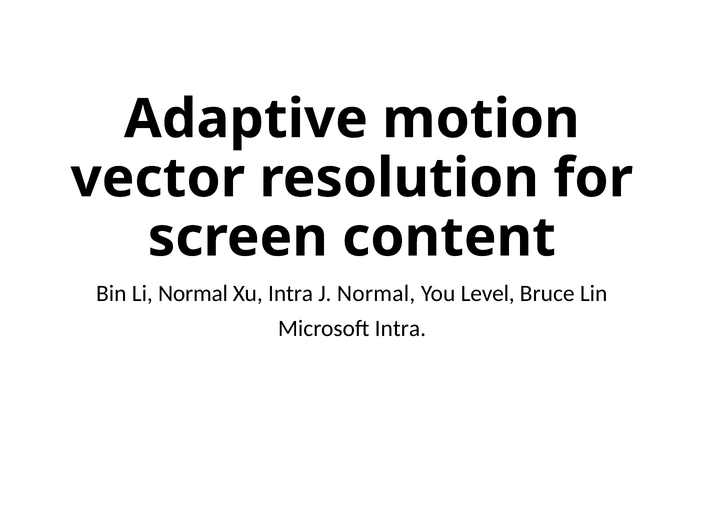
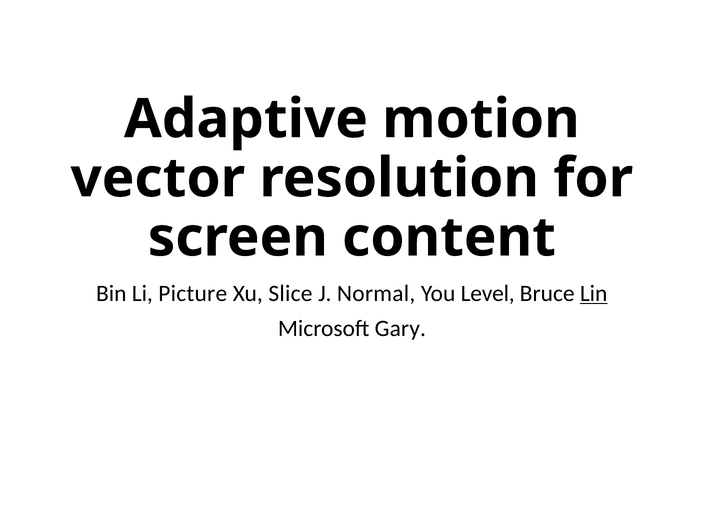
Li Normal: Normal -> Picture
Xu Intra: Intra -> Slice
Lin underline: none -> present
Microsoft Intra: Intra -> Gary
